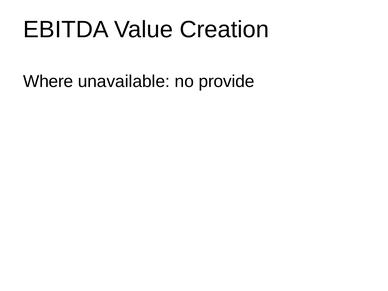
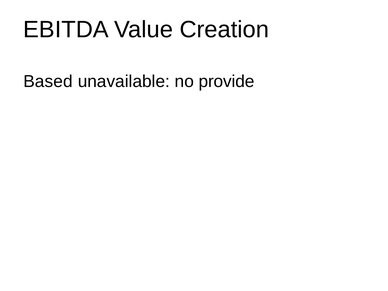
Where: Where -> Based
